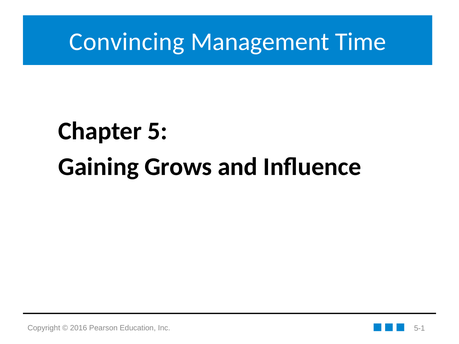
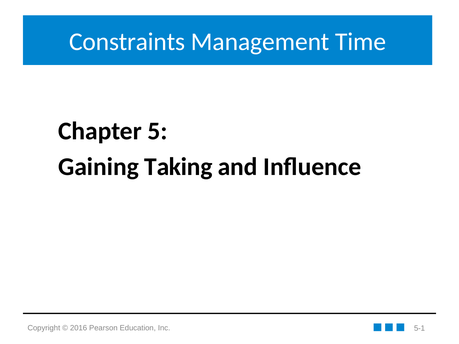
Convincing: Convincing -> Constraints
Grows: Grows -> Taking
